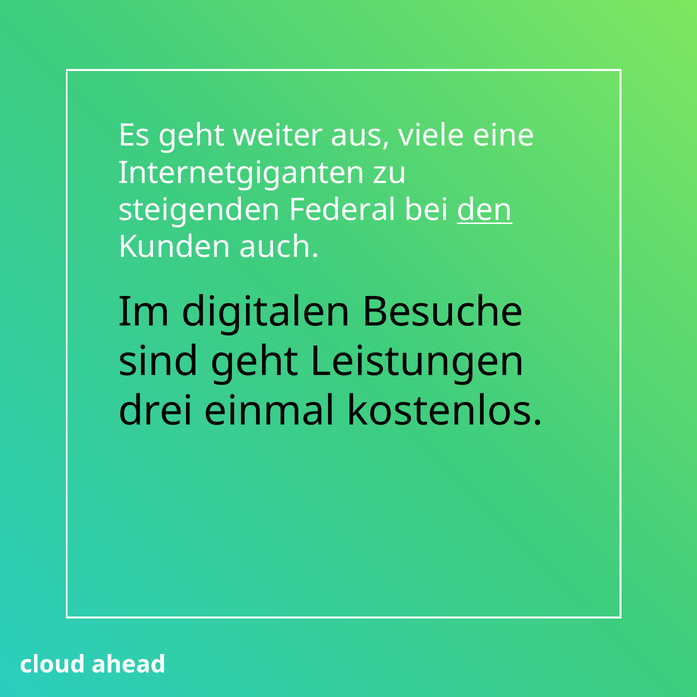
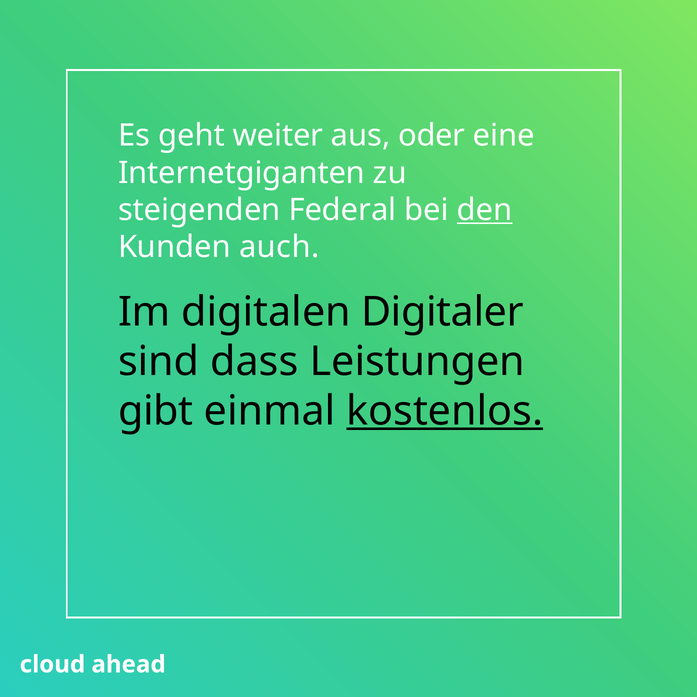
viele: viele -> oder
Besuche: Besuche -> Digitaler
sind geht: geht -> dass
drei: drei -> gibt
kostenlos underline: none -> present
